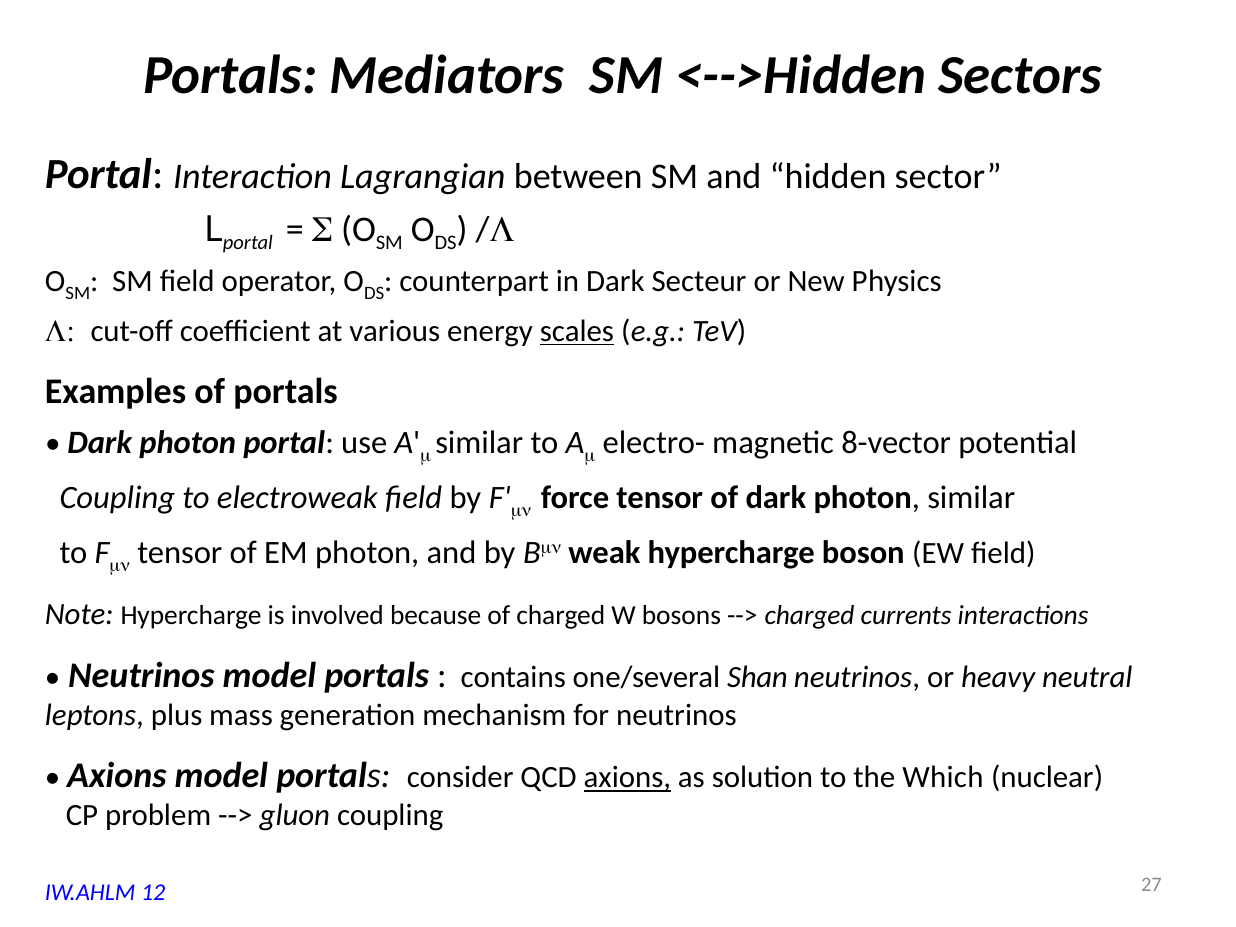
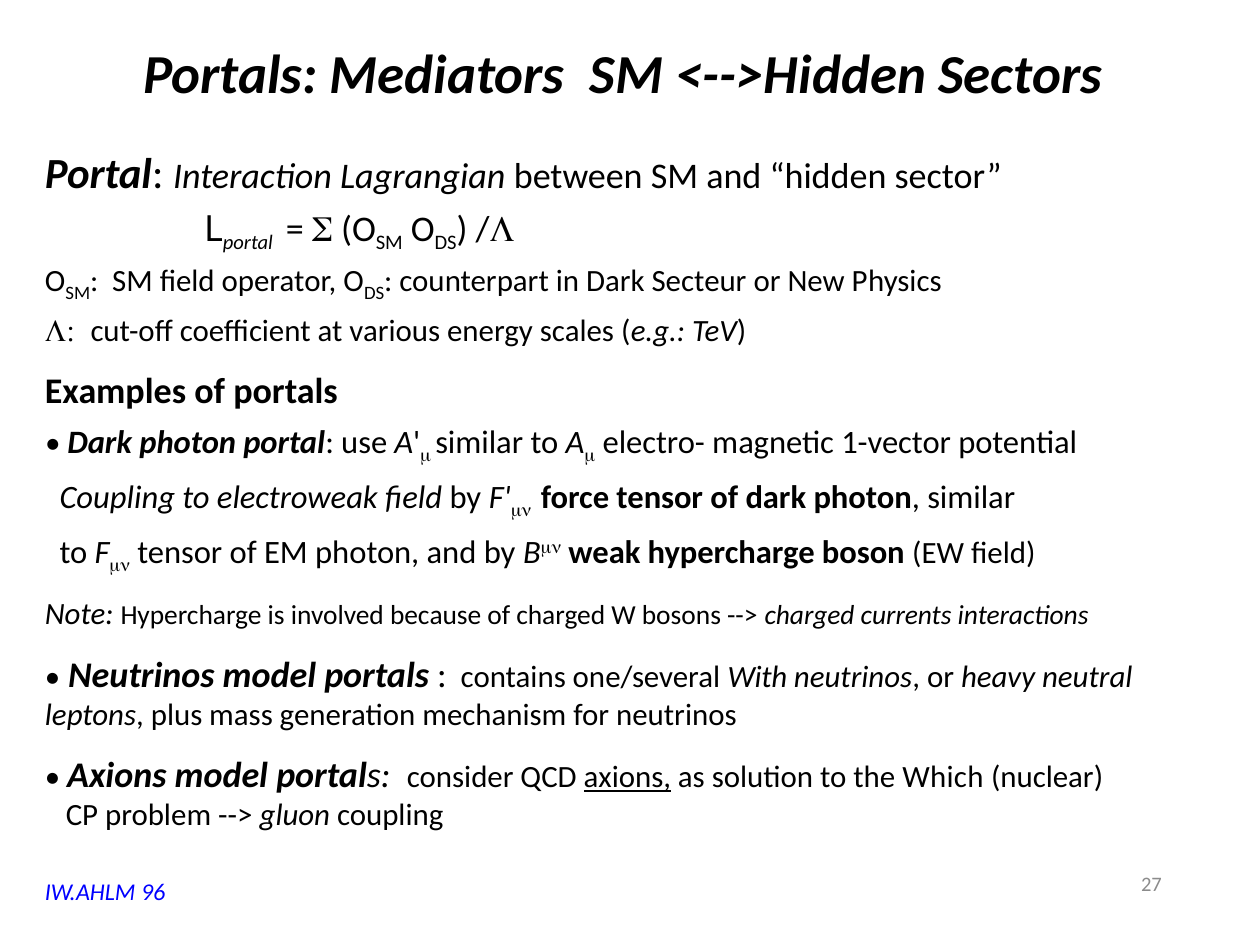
scales underline: present -> none
8-vector: 8-vector -> 1-vector
Shan: Shan -> With
12: 12 -> 96
